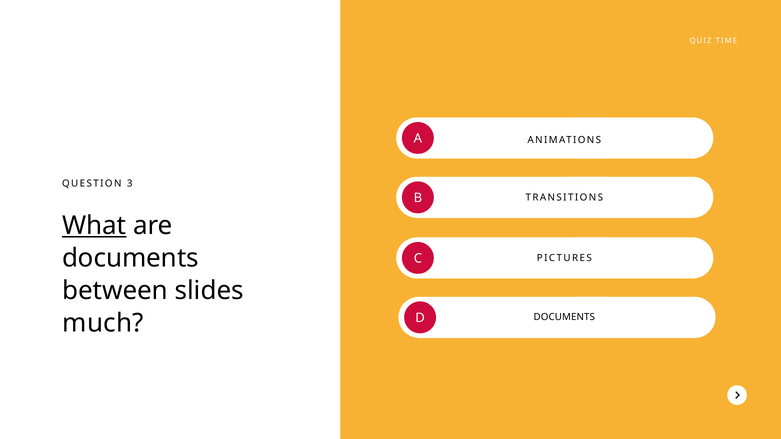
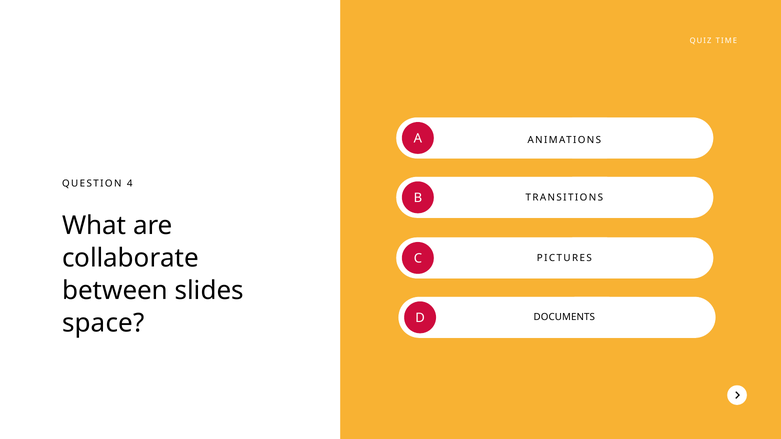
3: 3 -> 4
What underline: present -> none
documents at (130, 258): documents -> collaborate
much: much -> space
